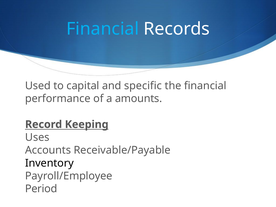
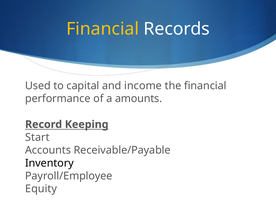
Financial at (103, 29) colour: light blue -> yellow
specific: specific -> income
Uses: Uses -> Start
Period: Period -> Equity
